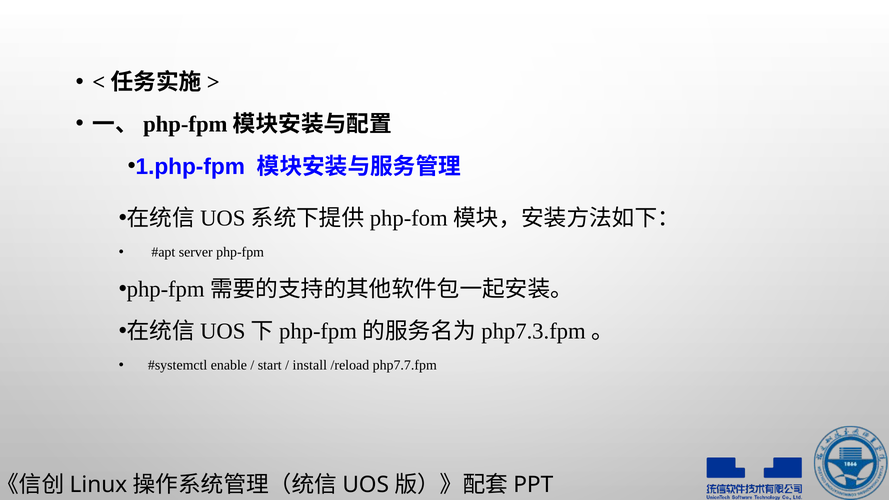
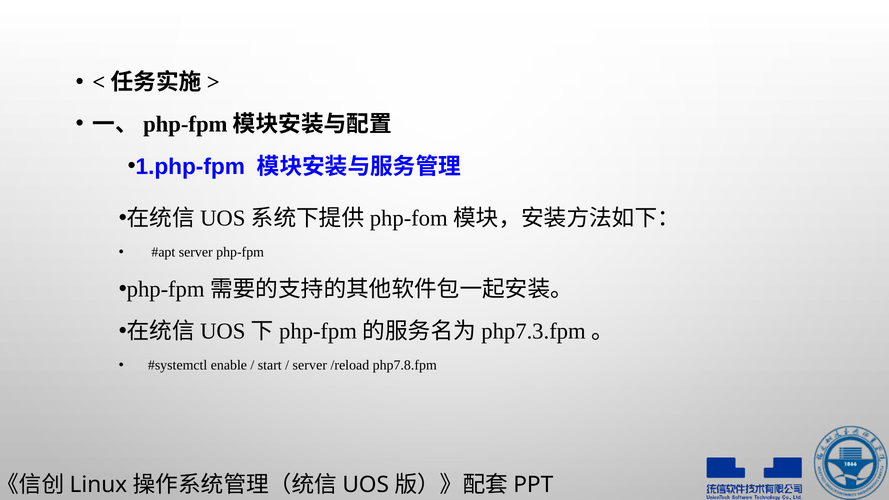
install at (310, 365): install -> server
php7.7.fpm: php7.7.fpm -> php7.8.fpm
